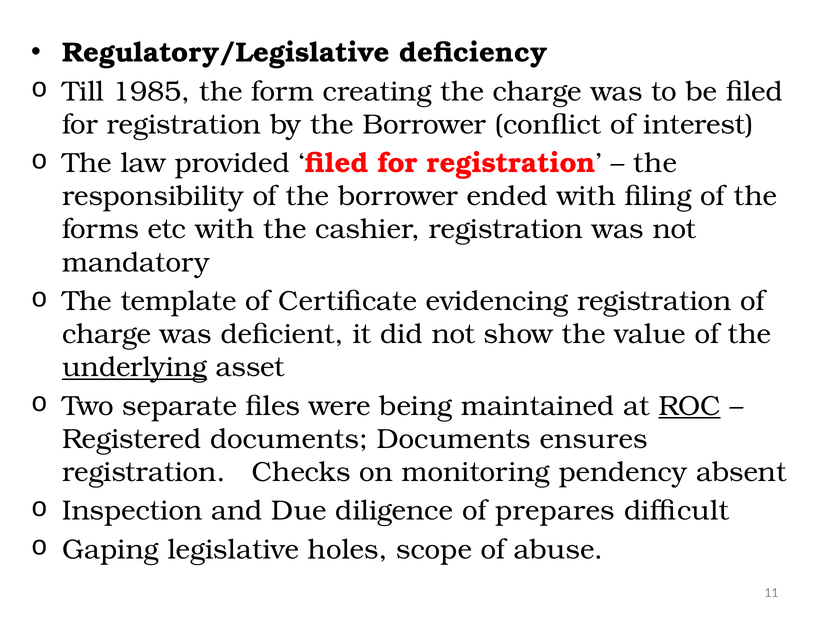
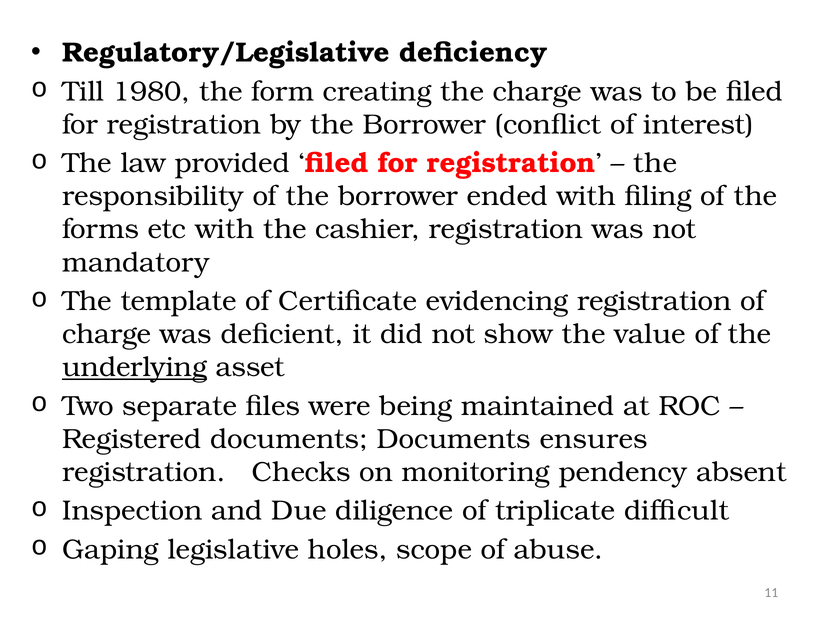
1985: 1985 -> 1980
ROC underline: present -> none
prepares: prepares -> triplicate
